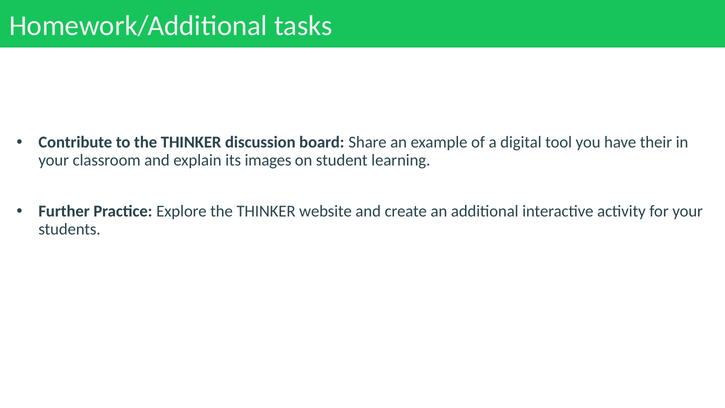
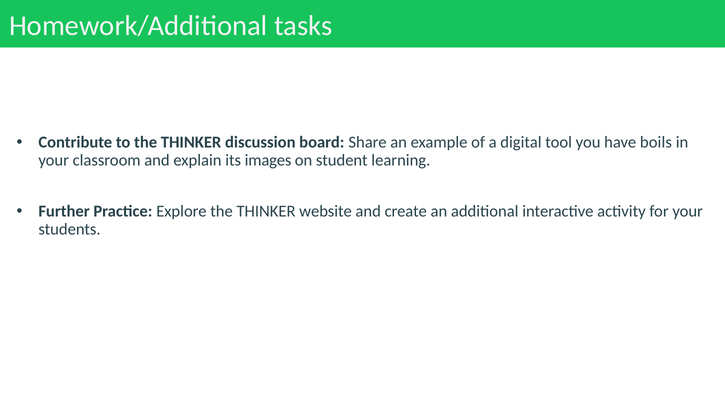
their: their -> boils
